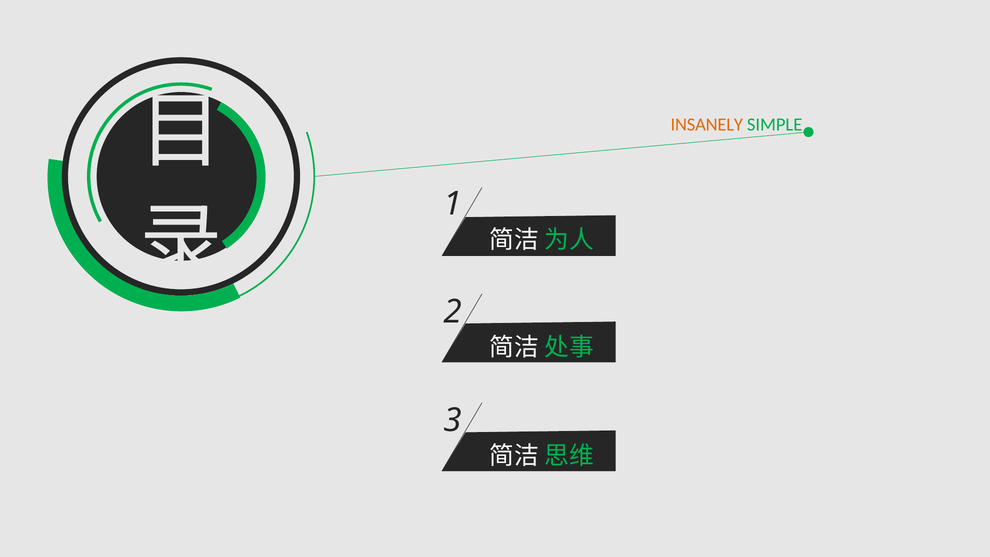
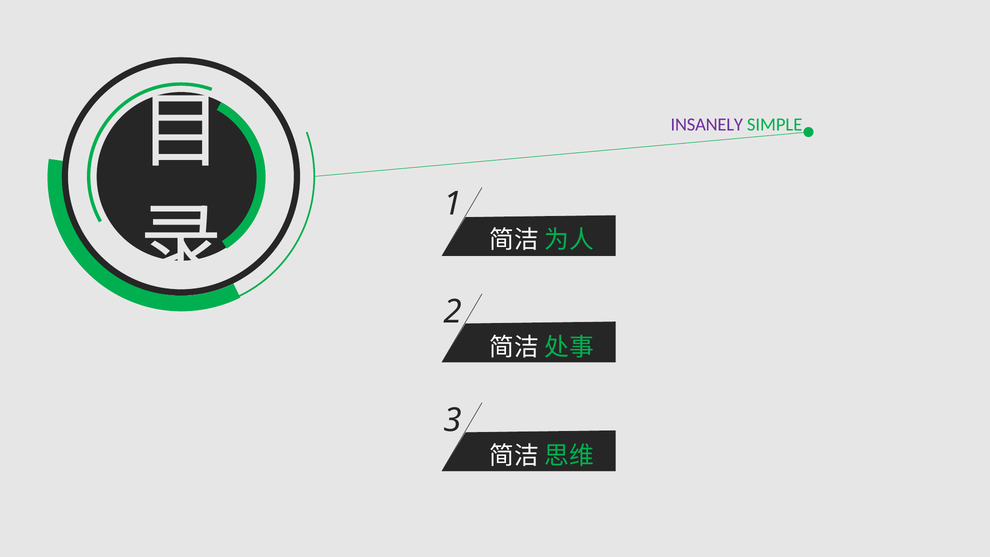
INSANELY colour: orange -> purple
